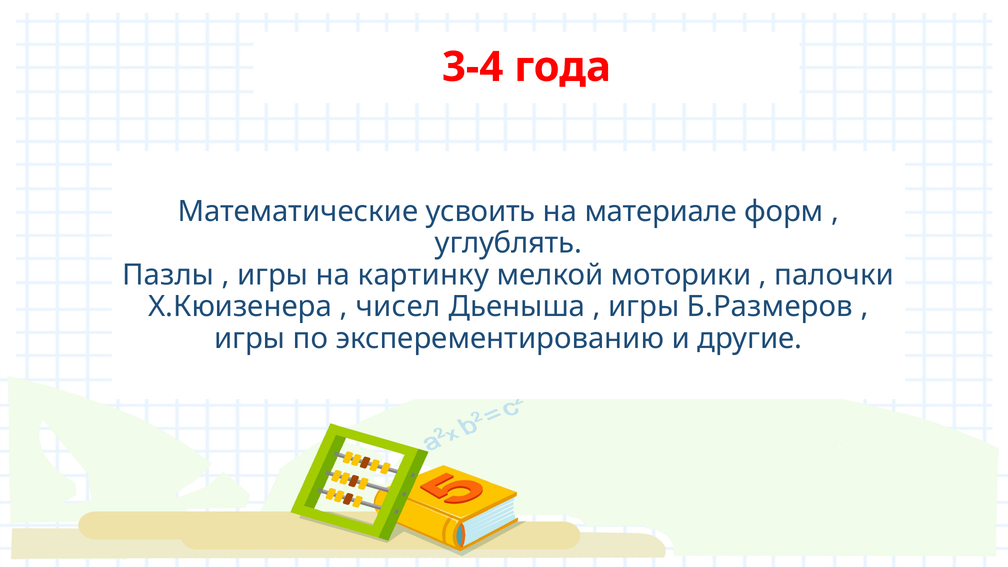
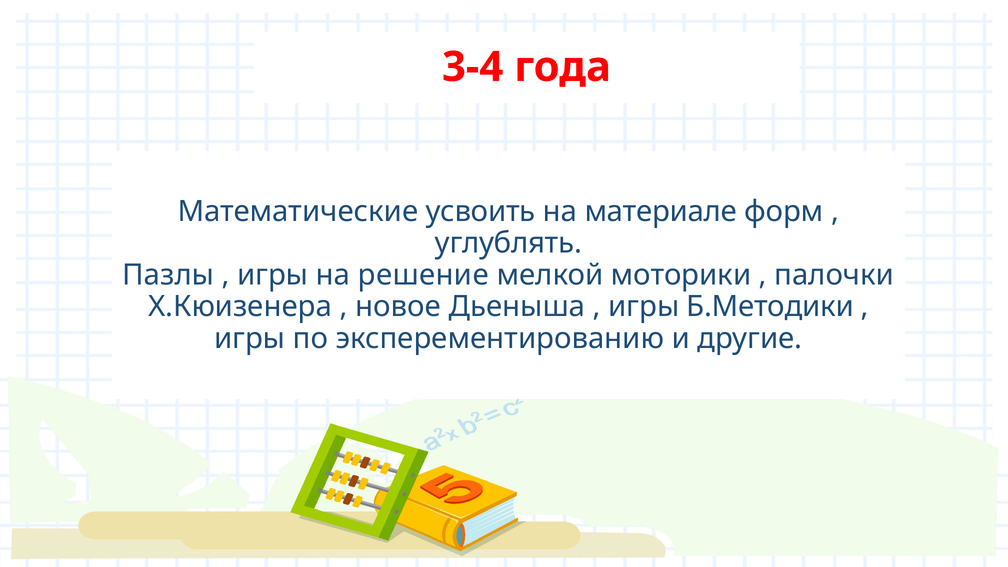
картинку: картинку -> решение
чисел: чисел -> новое
Б.Размеров: Б.Размеров -> Б.Методики
